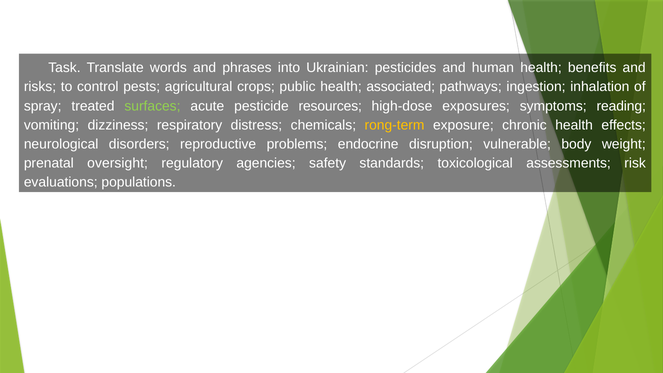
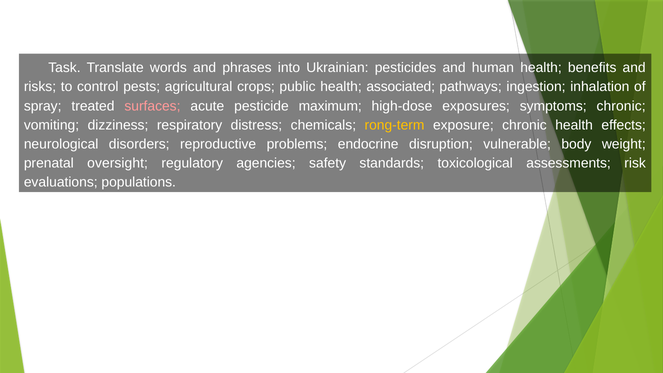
surfaces colour: light green -> pink
resources: resources -> maximum
symptoms reading: reading -> chronic
